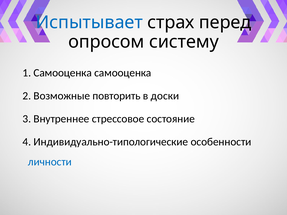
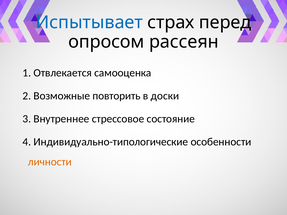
систему: систему -> рассеян
1 Самооценка: Самооценка -> Отвлекается
личности colour: blue -> orange
